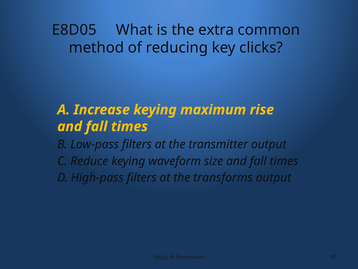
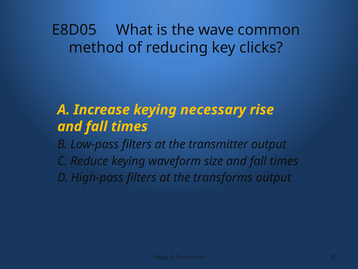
extra: extra -> wave
maximum: maximum -> necessary
